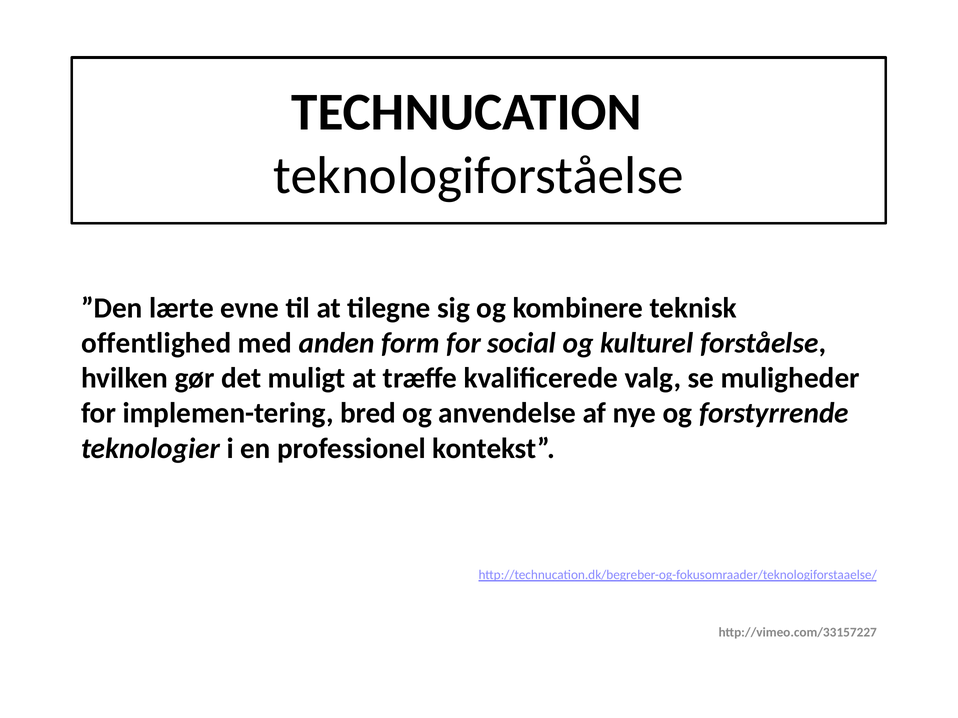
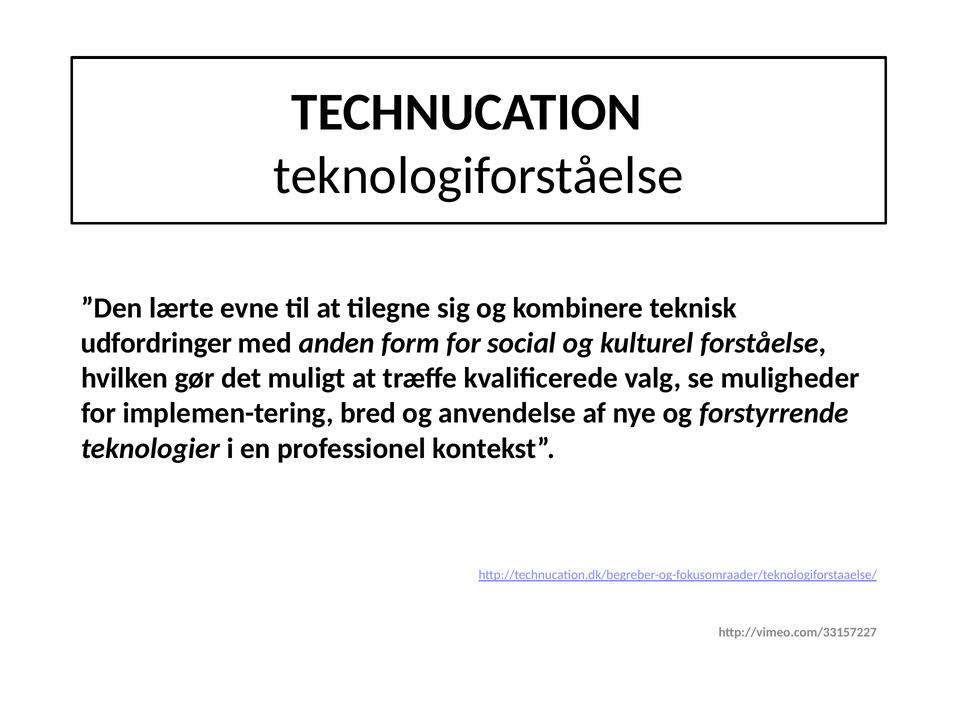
offentlighed: offentlighed -> udfordringer
